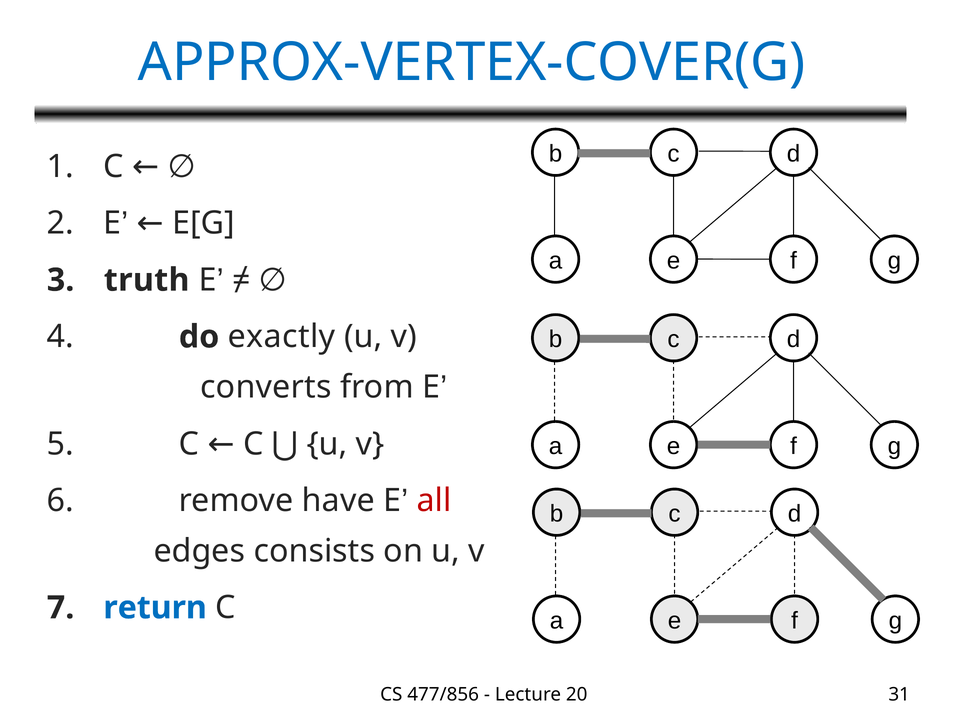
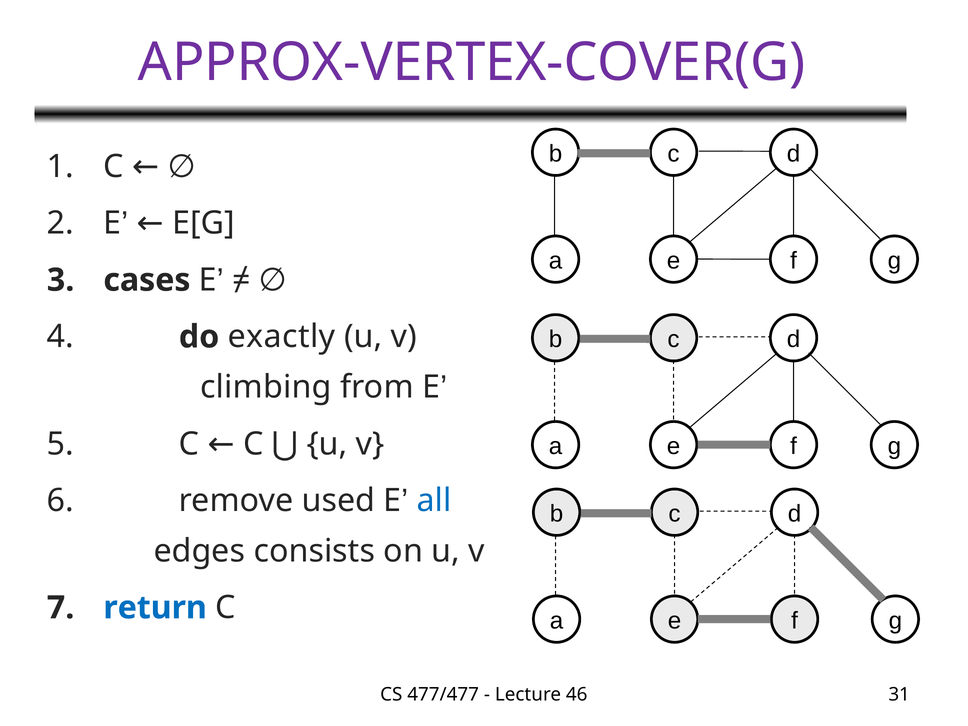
APPROX-VERTEX-COVER(G colour: blue -> purple
truth: truth -> cases
converts: converts -> climbing
have: have -> used
all colour: red -> blue
477/856: 477/856 -> 477/477
20: 20 -> 46
